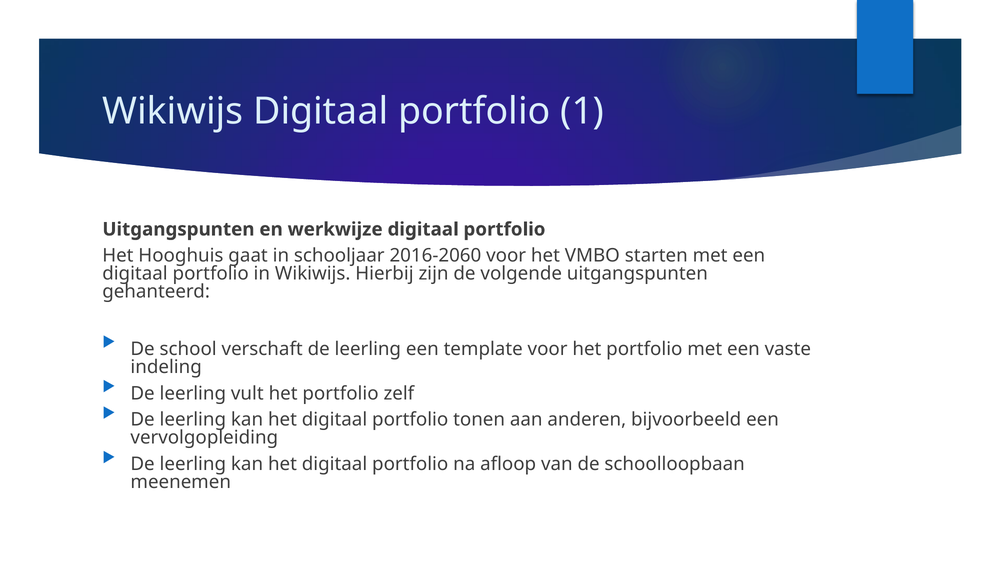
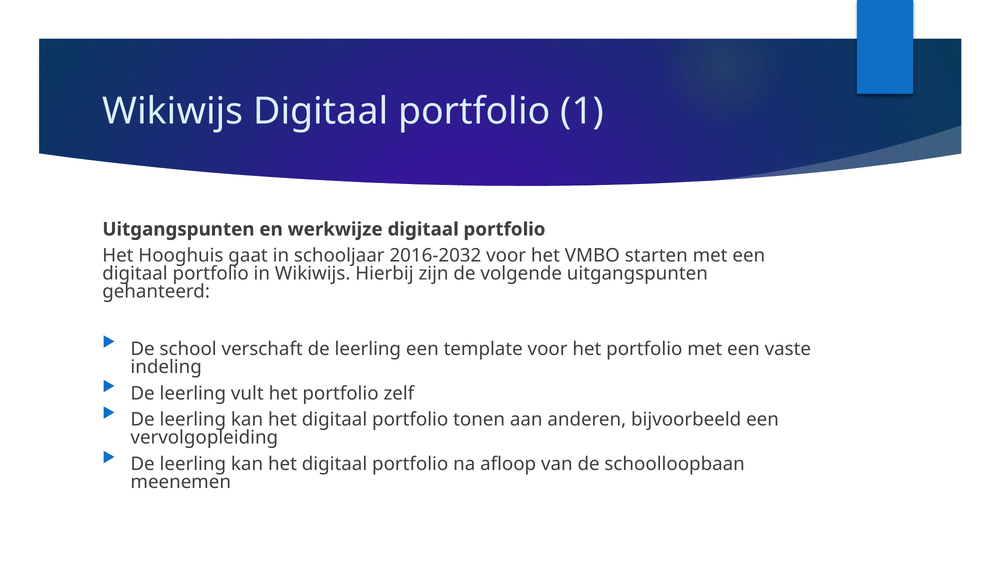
2016-2060: 2016-2060 -> 2016-2032
